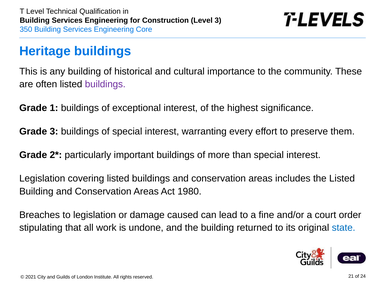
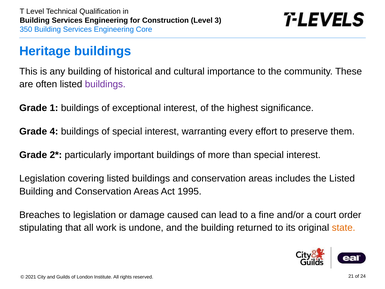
Grade 3: 3 -> 4
1980: 1980 -> 1995
state colour: blue -> orange
